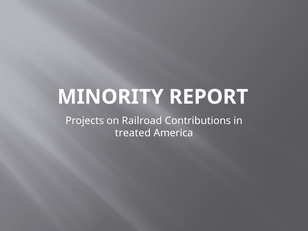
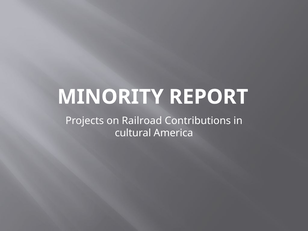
treated: treated -> cultural
